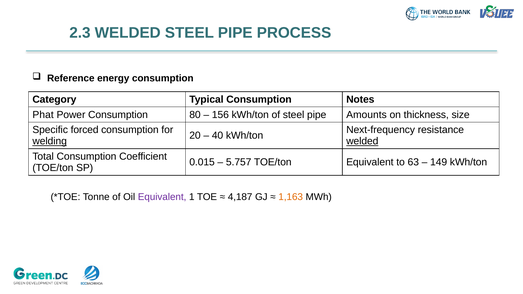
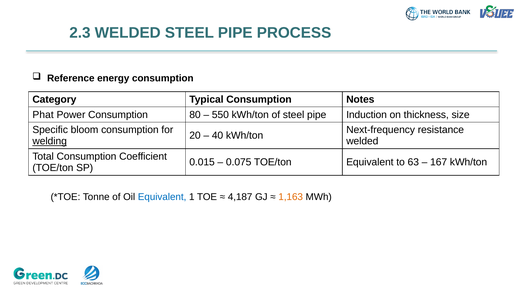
156: 156 -> 550
Amounts: Amounts -> Induction
forced: forced -> bloom
welded at (362, 141) underline: present -> none
5.757: 5.757 -> 0.075
149: 149 -> 167
Equivalent at (162, 197) colour: purple -> blue
